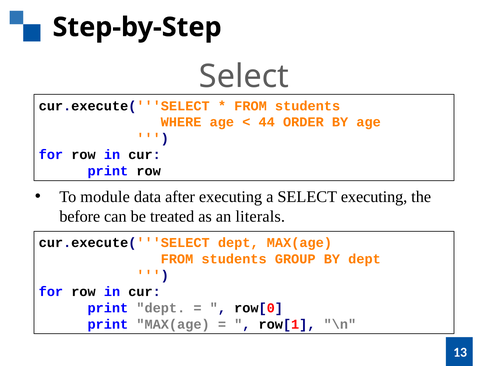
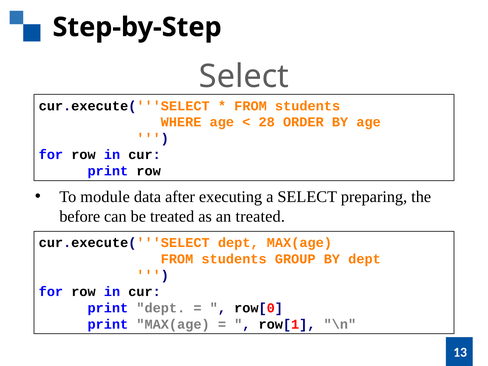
44: 44 -> 28
SELECT executing: executing -> preparing
an literals: literals -> treated
